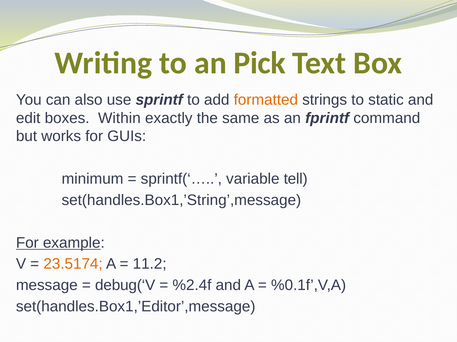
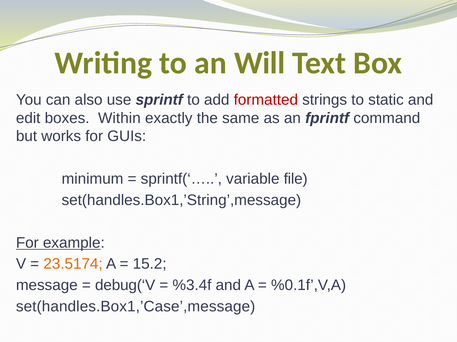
Pick: Pick -> Will
formatted colour: orange -> red
tell: tell -> file
11.2: 11.2 -> 15.2
%2.4f: %2.4f -> %3.4f
set(handles.Box1,’Editor’,message: set(handles.Box1,’Editor’,message -> set(handles.Box1,’Case’,message
